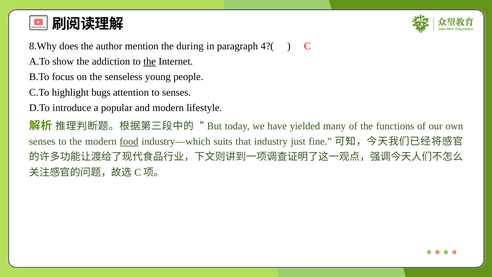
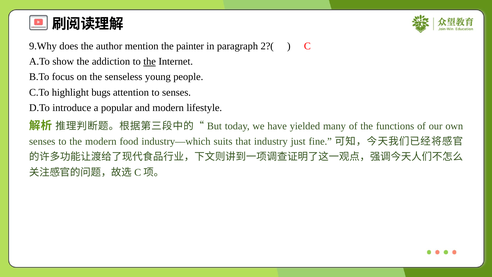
8.Why: 8.Why -> 9.Why
during: during -> painter
4?(: 4?( -> 2?(
food underline: present -> none
